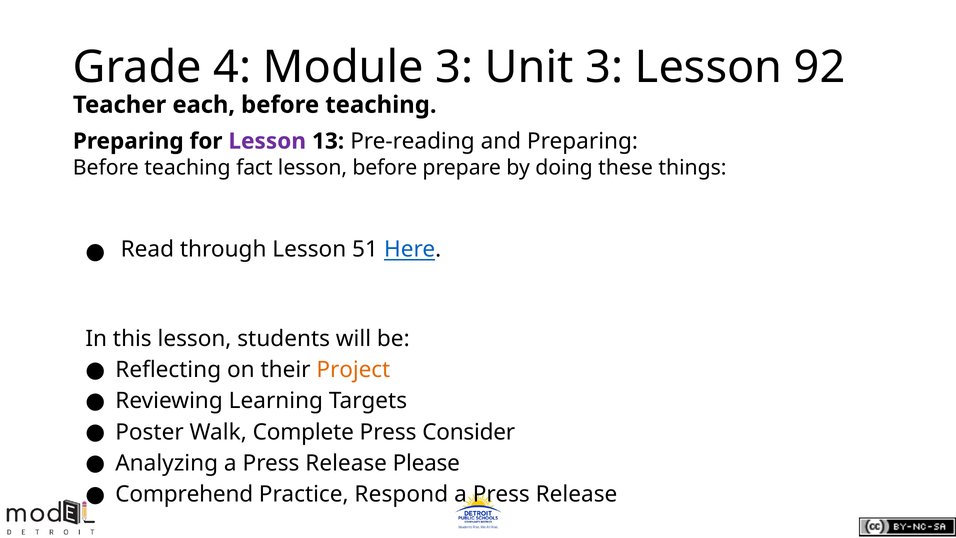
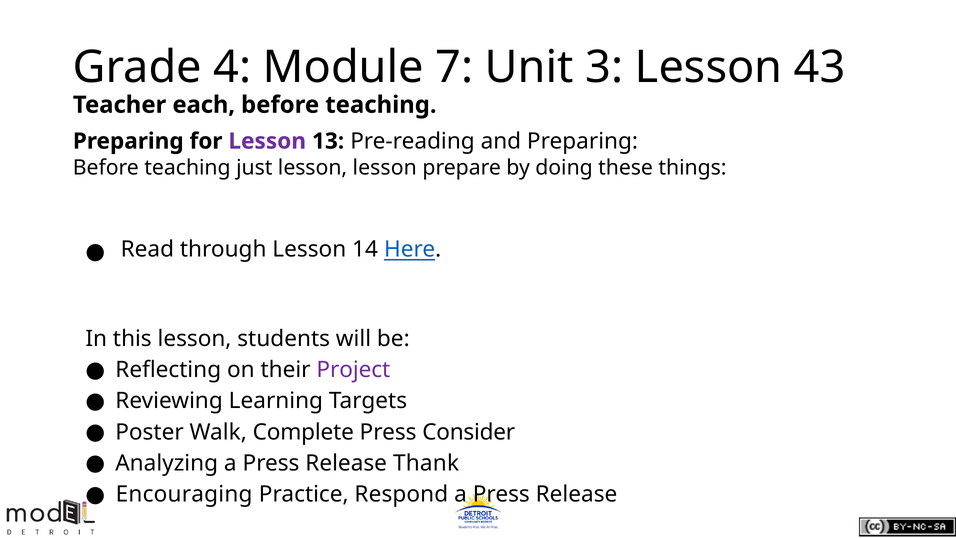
Module 3: 3 -> 7
92: 92 -> 43
fact: fact -> just
lesson before: before -> lesson
51: 51 -> 14
Project colour: orange -> purple
Please: Please -> Thank
Comprehend: Comprehend -> Encouraging
